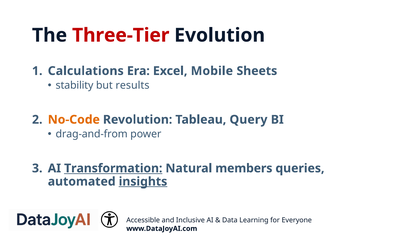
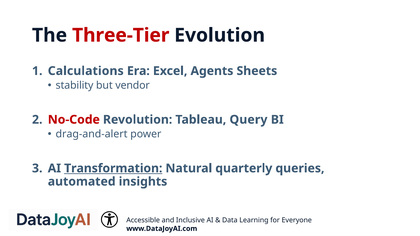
Mobile: Mobile -> Agents
results: results -> vendor
No-Code colour: orange -> red
drag-and-from: drag-and-from -> drag-and-alert
members: members -> quarterly
insights underline: present -> none
